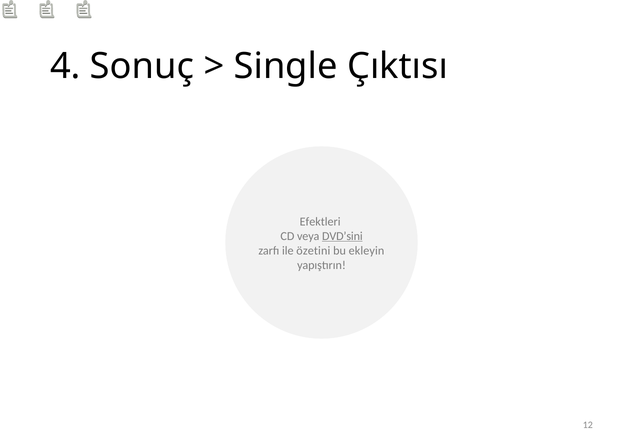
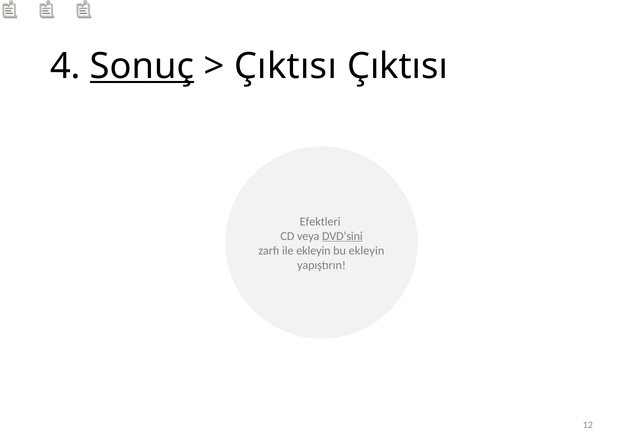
Sonuç underline: none -> present
Single at (286, 66): Single -> Çıktısı
ile özetini: özetini -> ekleyin
